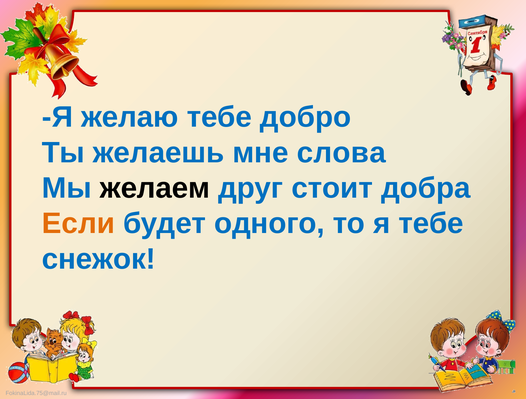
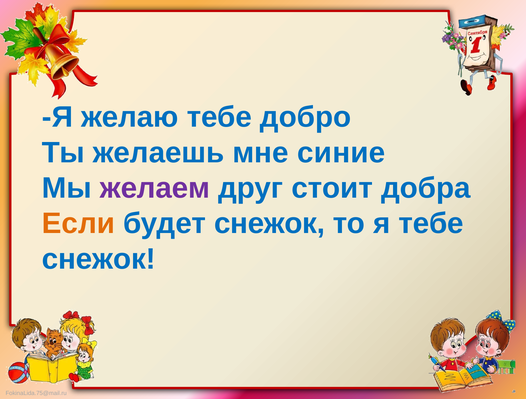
слова: слова -> синие
желаем colour: black -> purple
будет одного: одного -> снежок
